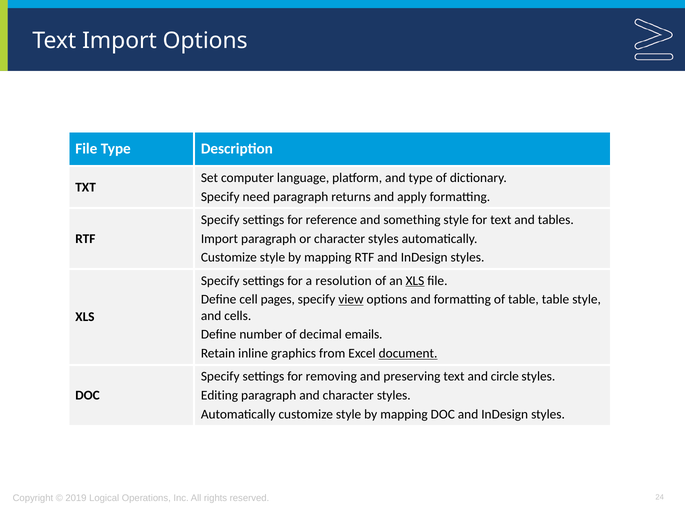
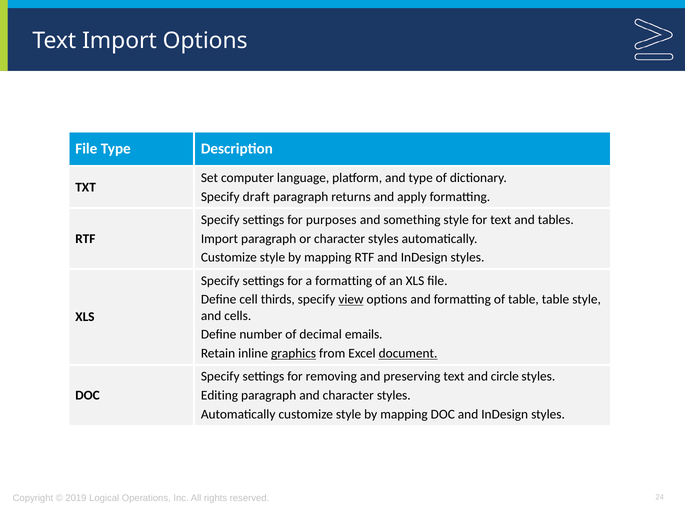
need: need -> draft
reference: reference -> purposes
a resolution: resolution -> formatting
XLS at (415, 280) underline: present -> none
pages: pages -> thirds
graphics underline: none -> present
